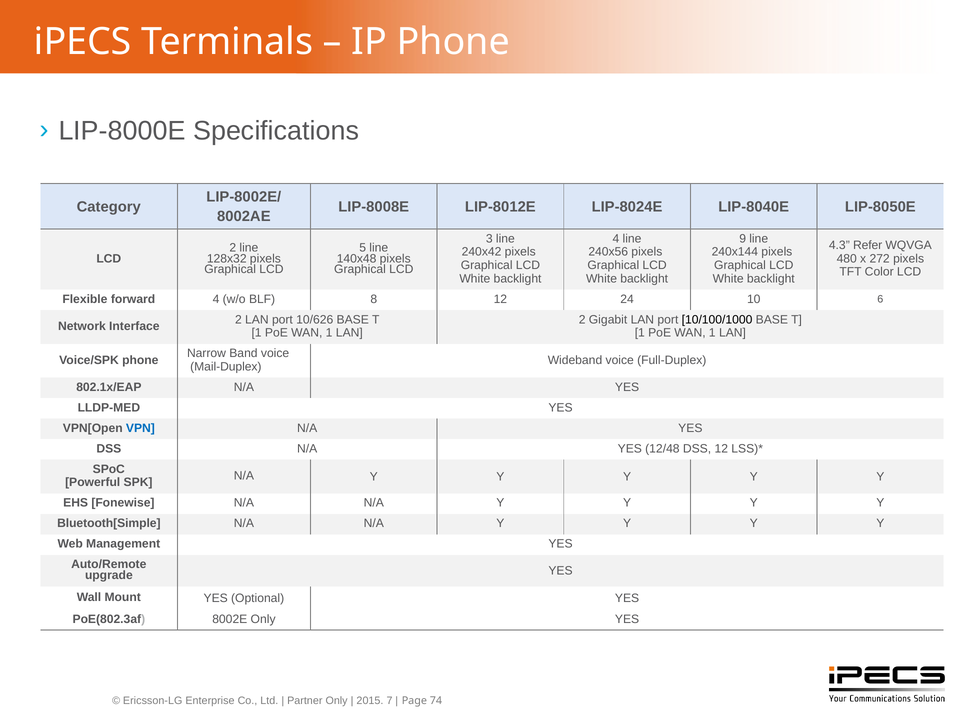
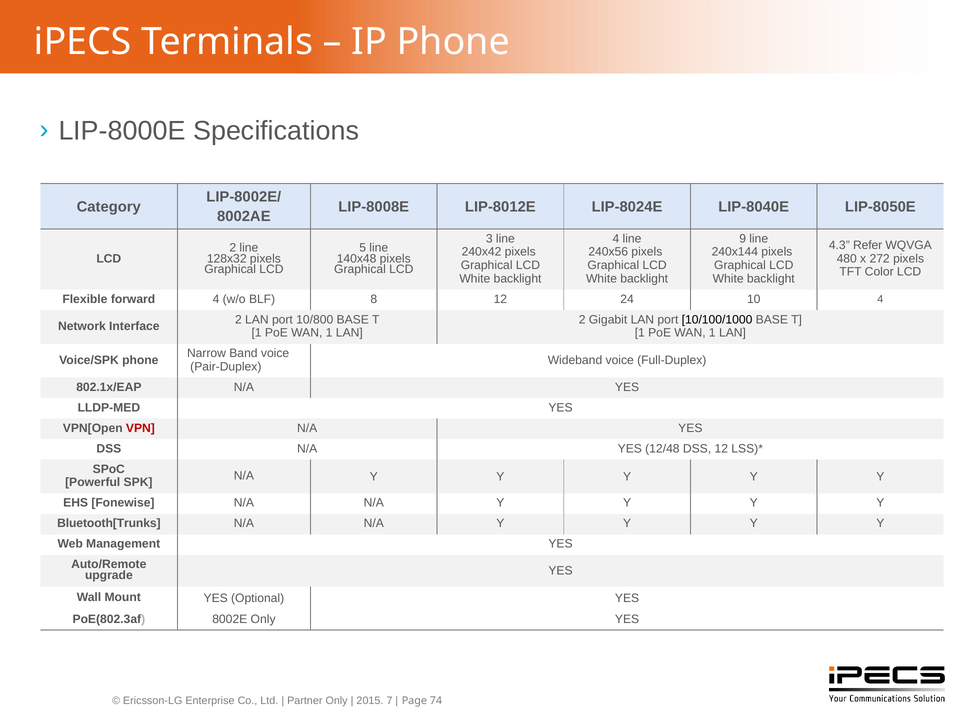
10 6: 6 -> 4
10/626: 10/626 -> 10/800
Mail-Duplex: Mail-Duplex -> Pair-Duplex
VPN colour: blue -> red
Bluetooth[Simple: Bluetooth[Simple -> Bluetooth[Trunks
